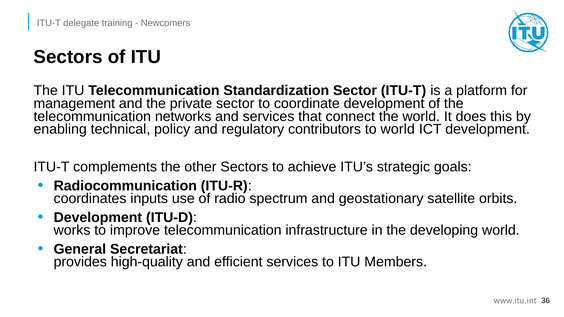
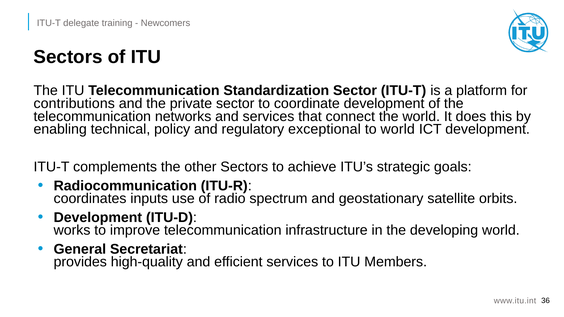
management: management -> contributions
contributors: contributors -> exceptional
